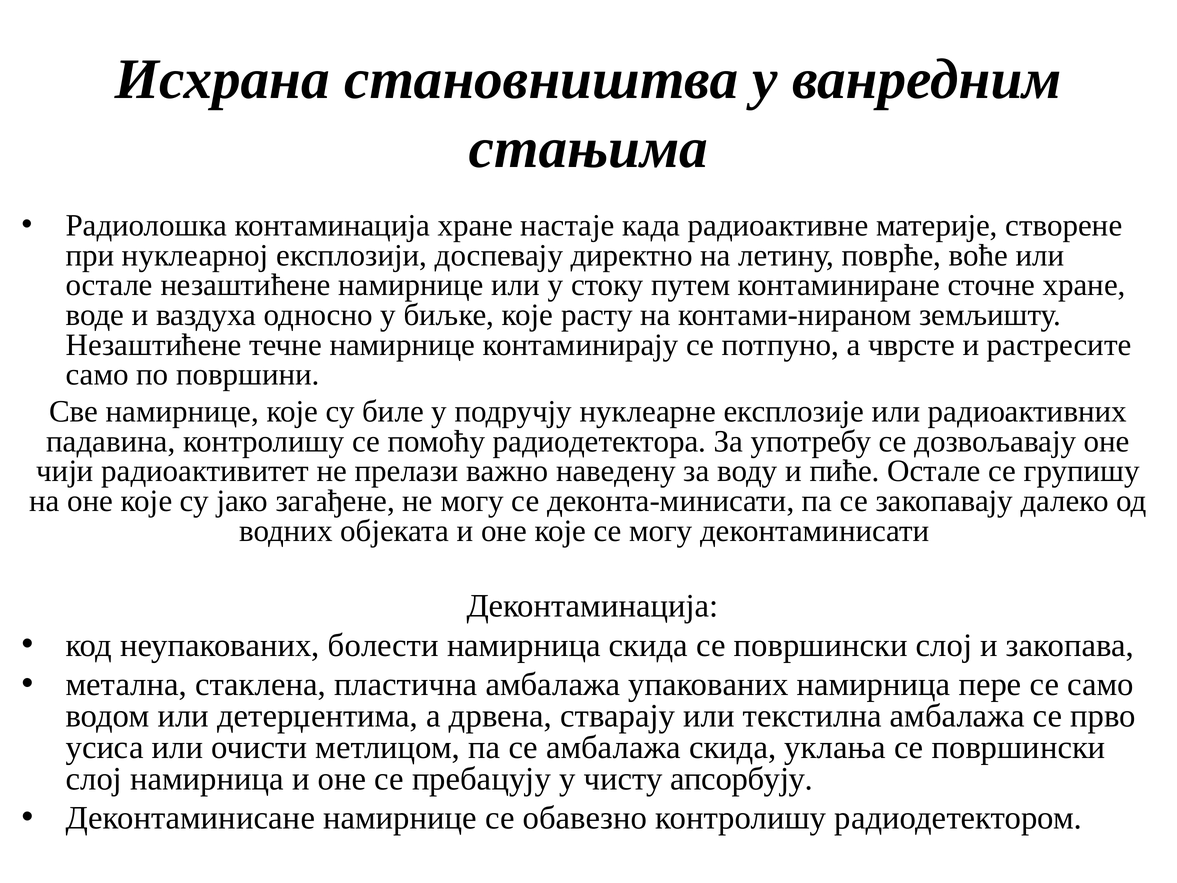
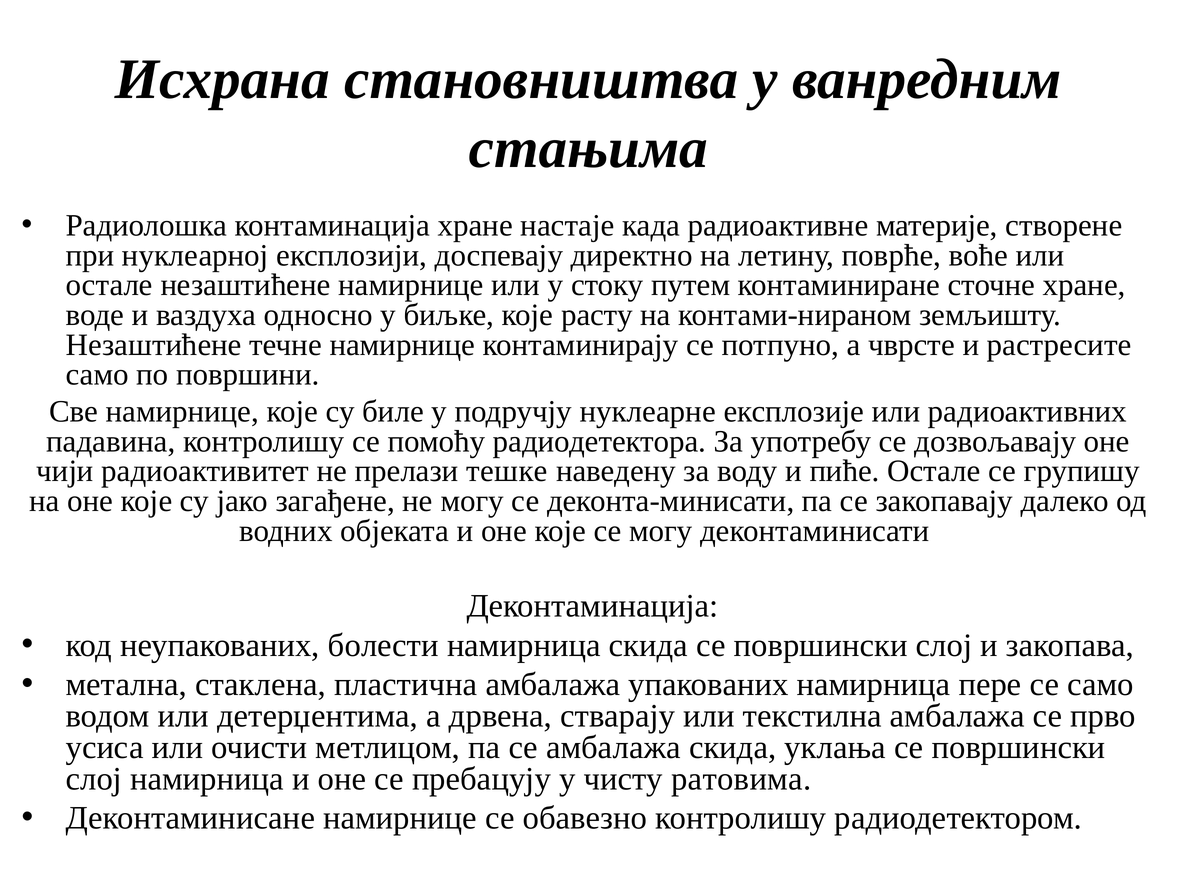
важно: важно -> тешке
апсорбују: апсорбују -> ратовима
